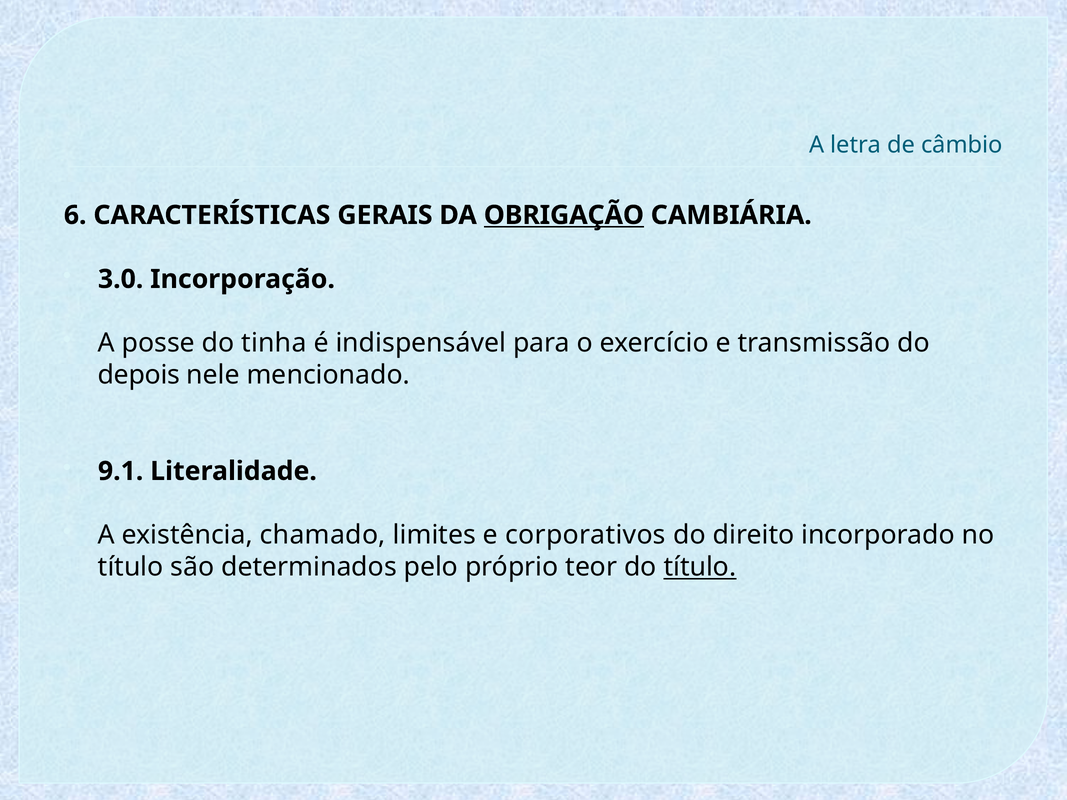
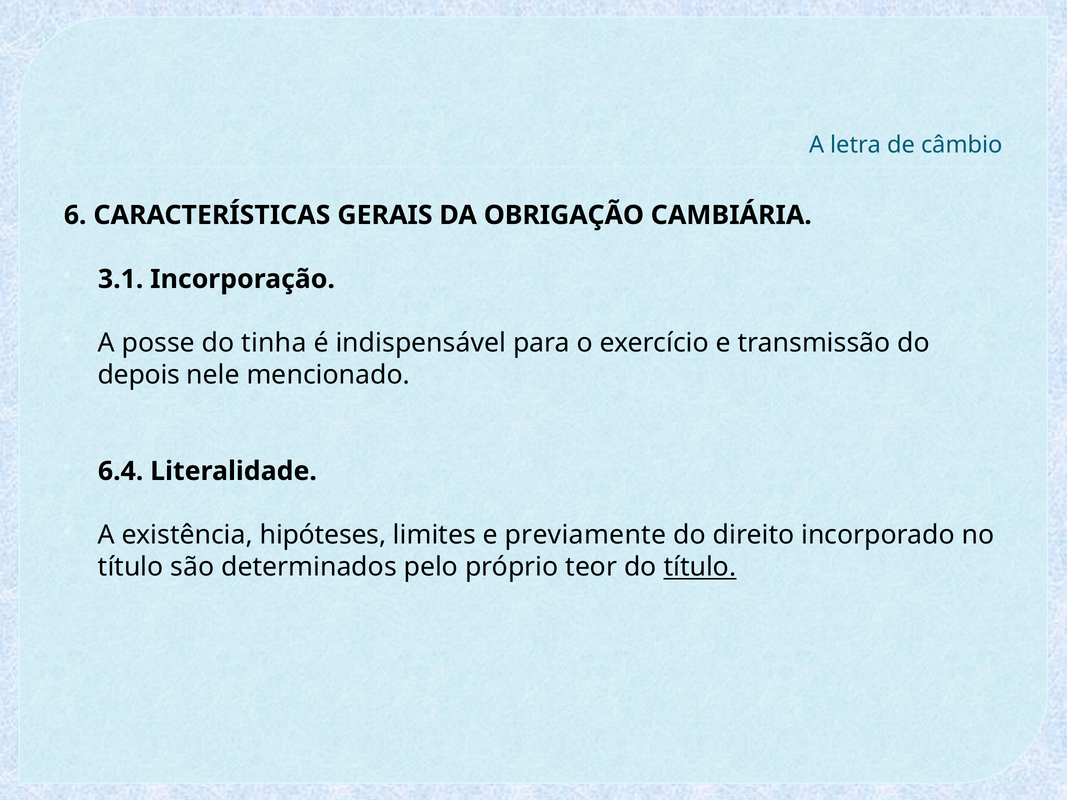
OBRIGAÇÃO underline: present -> none
3.0: 3.0 -> 3.1
9.1: 9.1 -> 6.4
chamado: chamado -> hipóteses
corporativos: corporativos -> previamente
